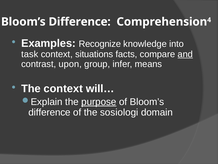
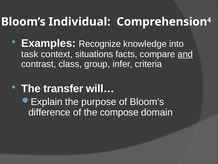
Difference at (80, 22): Difference -> Individual
upon: upon -> class
means: means -> criteria
The context: context -> transfer
purpose underline: present -> none
sosiologi: sosiologi -> compose
